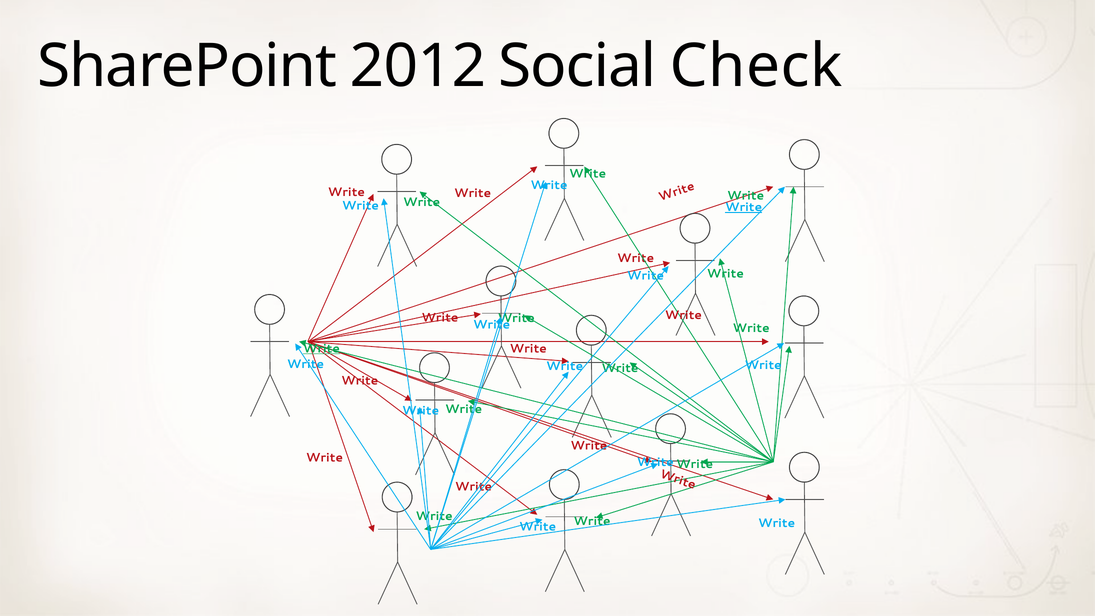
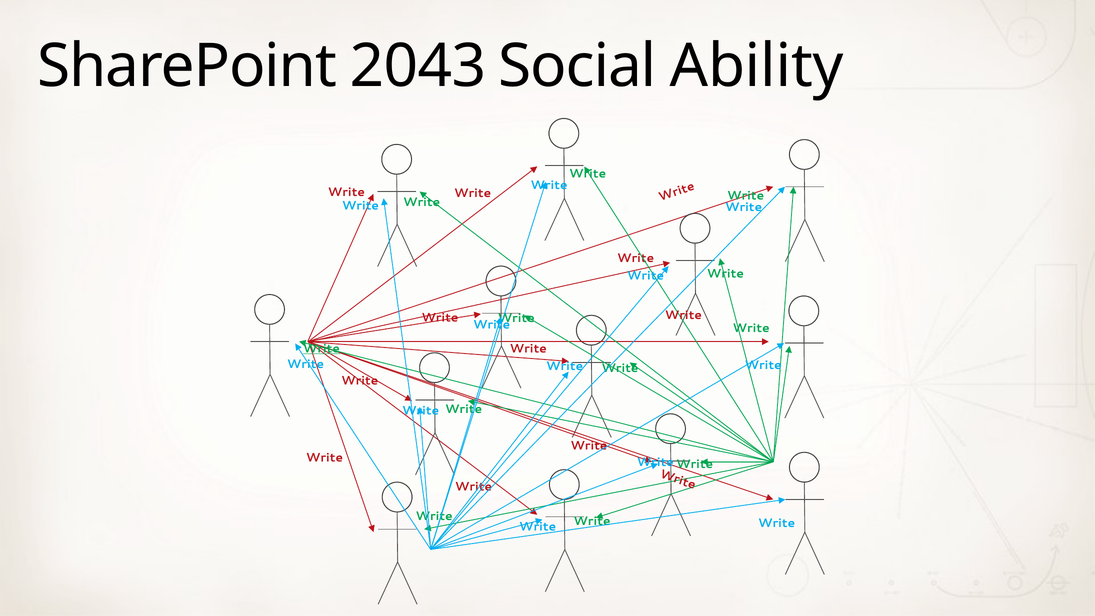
2012: 2012 -> 2043
Check: Check -> Ability
Write at (744, 207) underline: present -> none
